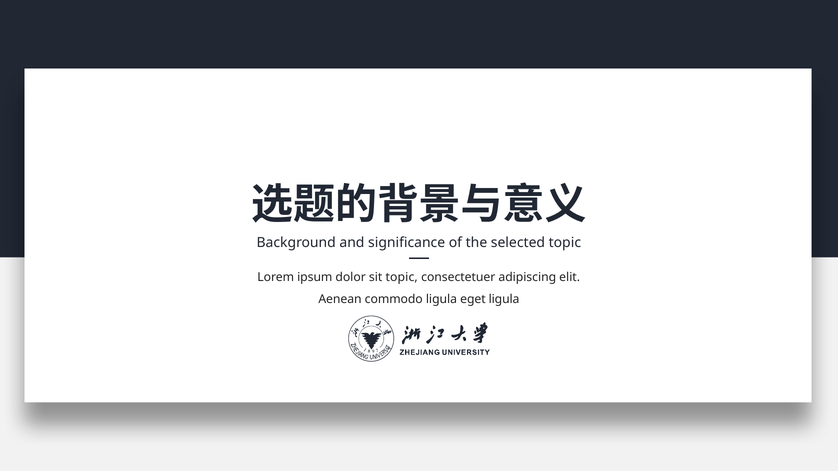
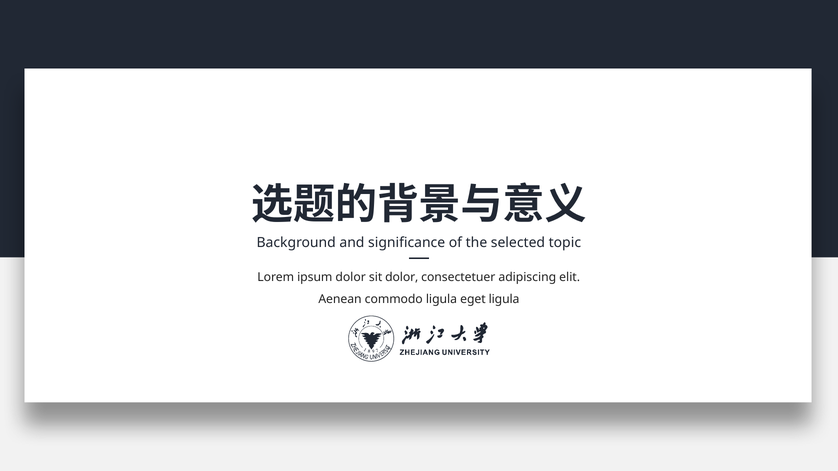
sit topic: topic -> dolor
